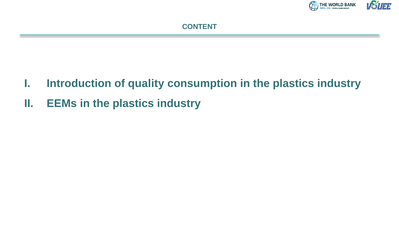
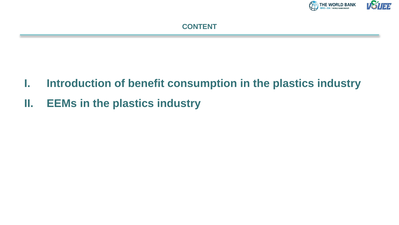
quality: quality -> benefit
